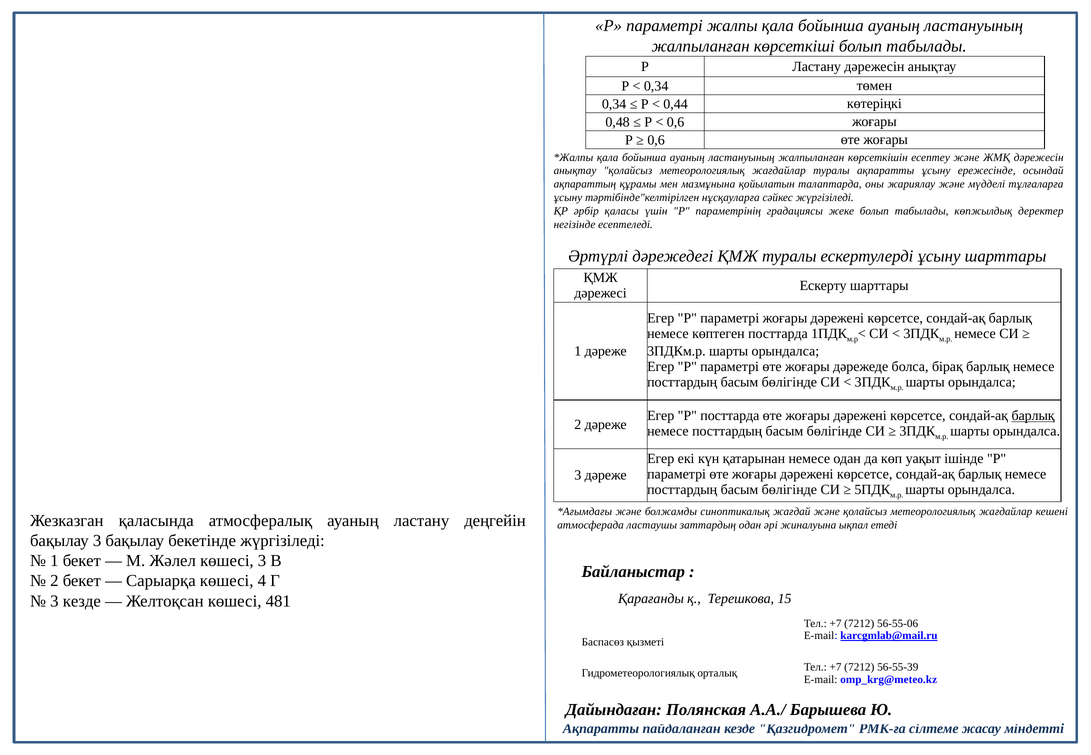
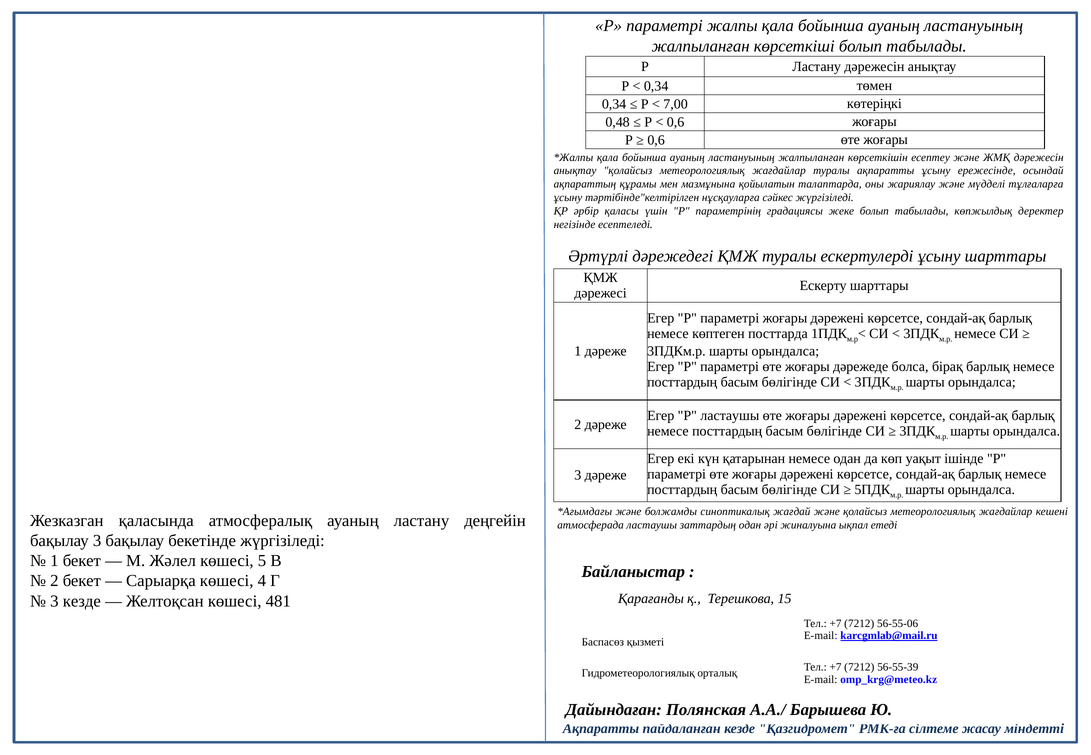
0,44: 0,44 -> 7,00
Р посттарда: посттарда -> ластаушы
барлық at (1033, 416) underline: present -> none
көшесі 3: 3 -> 5
